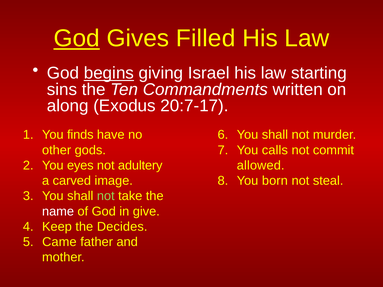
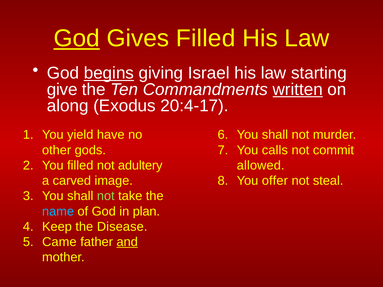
sins: sins -> give
written underline: none -> present
20:7-17: 20:7-17 -> 20:4-17
finds: finds -> yield
You eyes: eyes -> filled
born: born -> offer
name colour: white -> light blue
give: give -> plan
Decides: Decides -> Disease
and underline: none -> present
